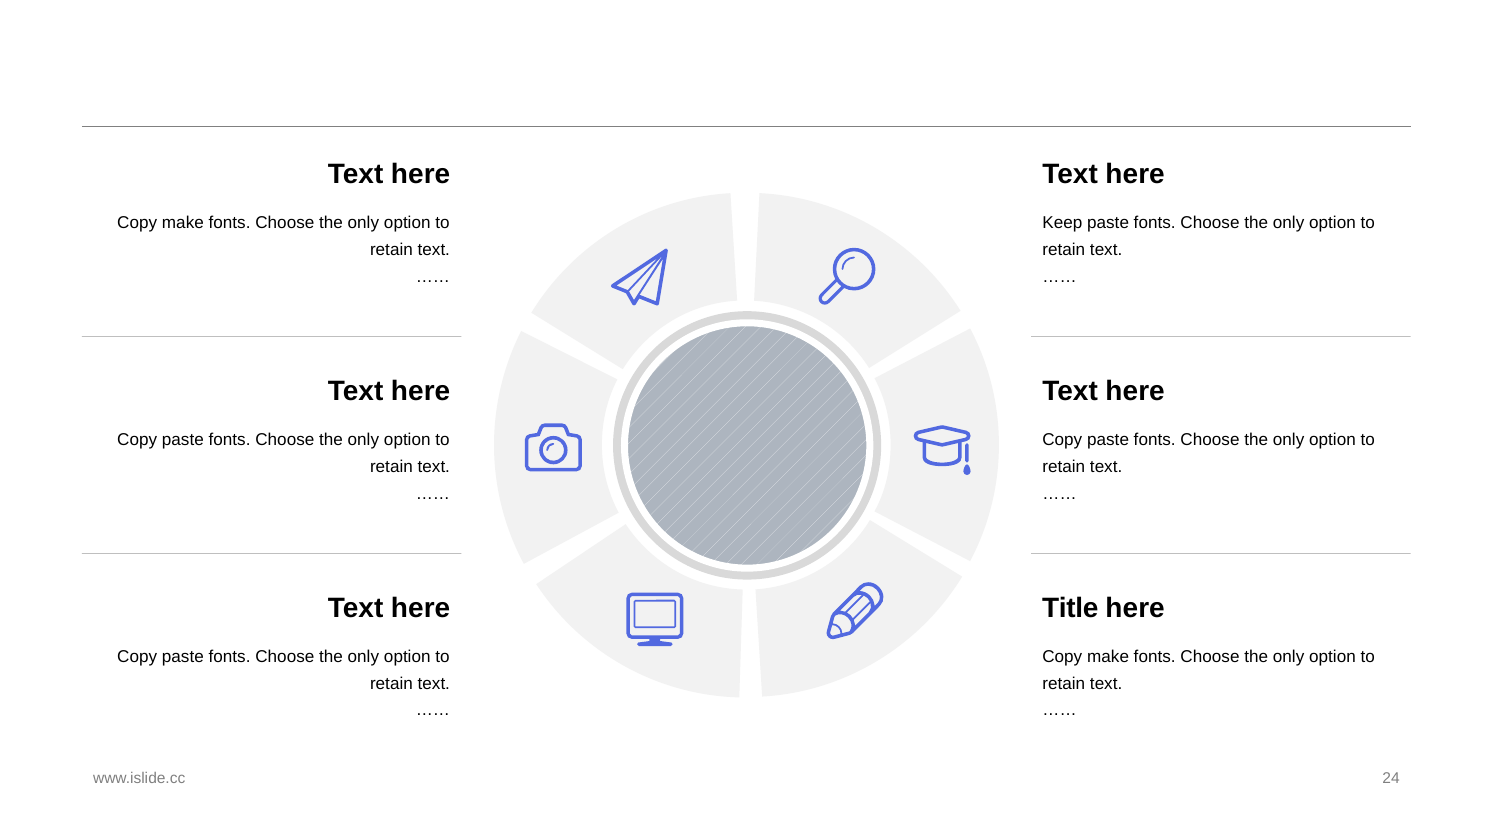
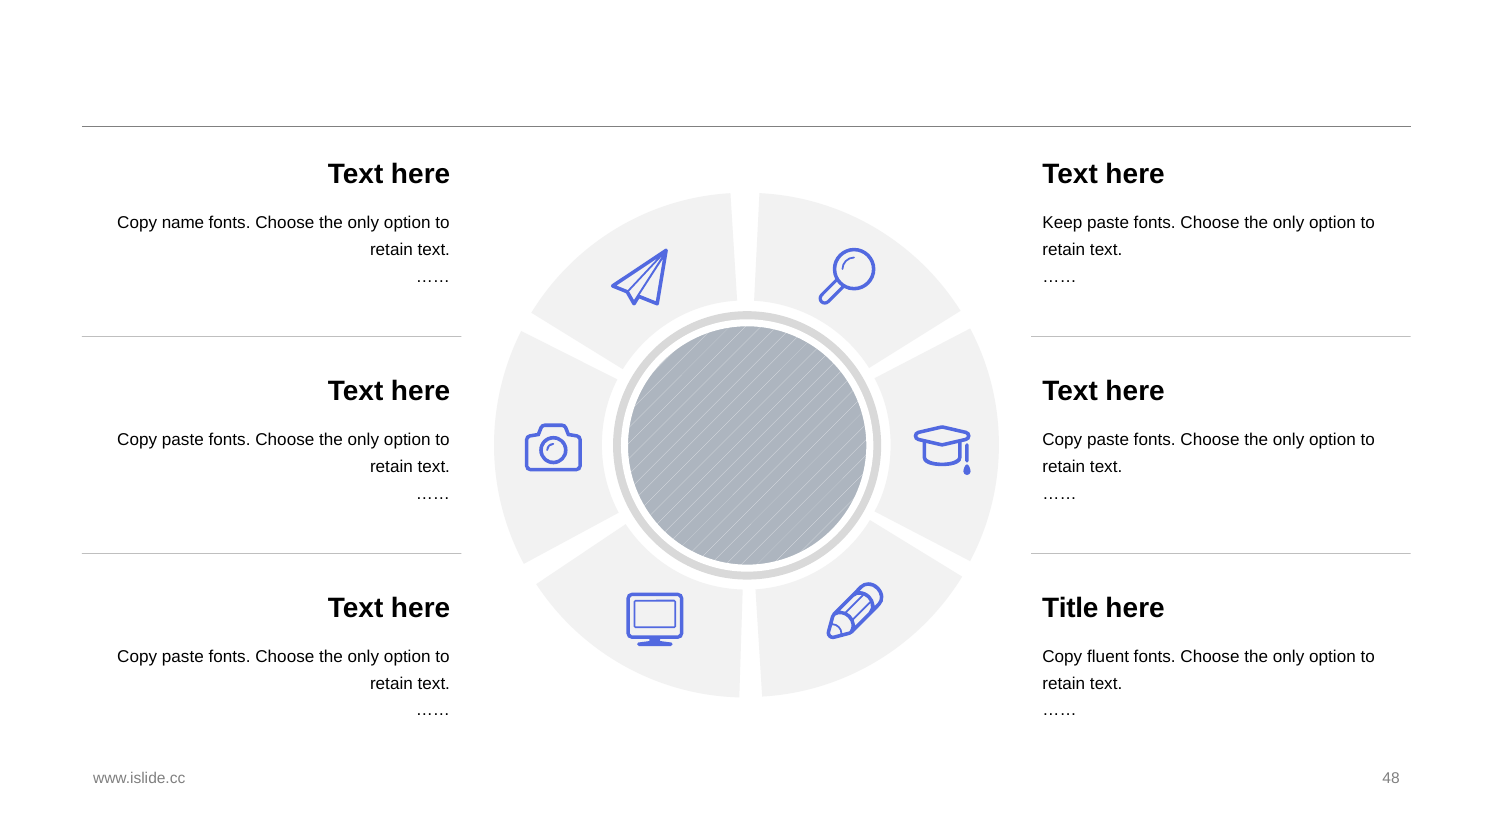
make at (183, 223): make -> name
make at (1108, 657): make -> fluent
24: 24 -> 48
